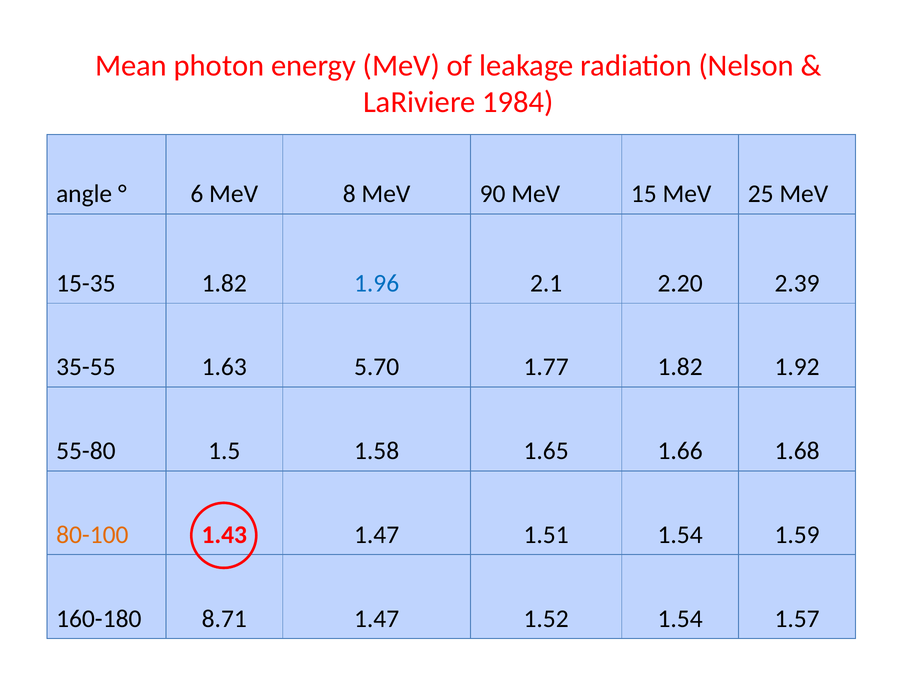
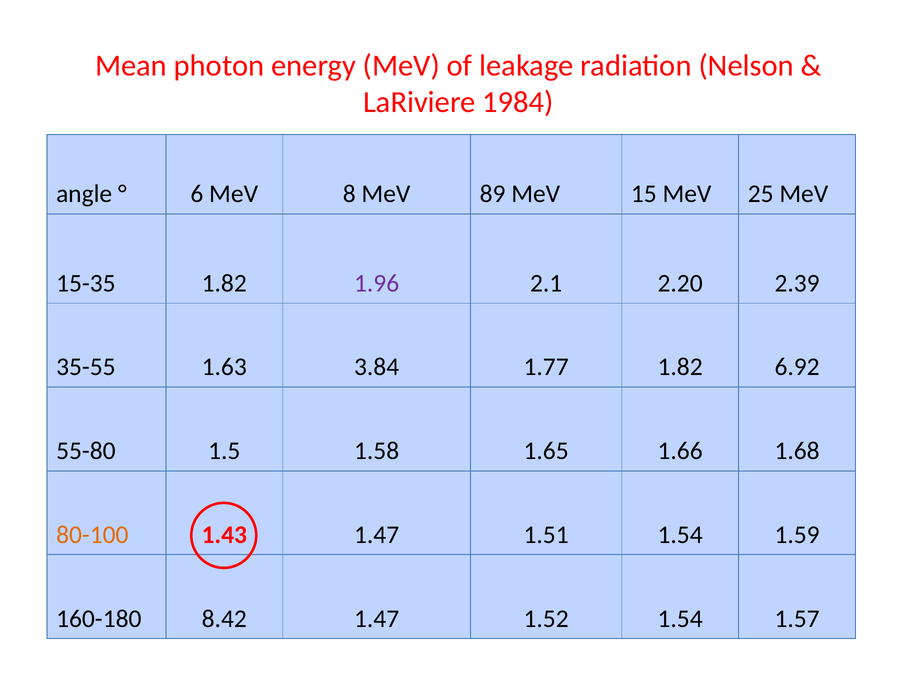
90: 90 -> 89
1.96 colour: blue -> purple
5.70: 5.70 -> 3.84
1.92: 1.92 -> 6.92
8.71: 8.71 -> 8.42
